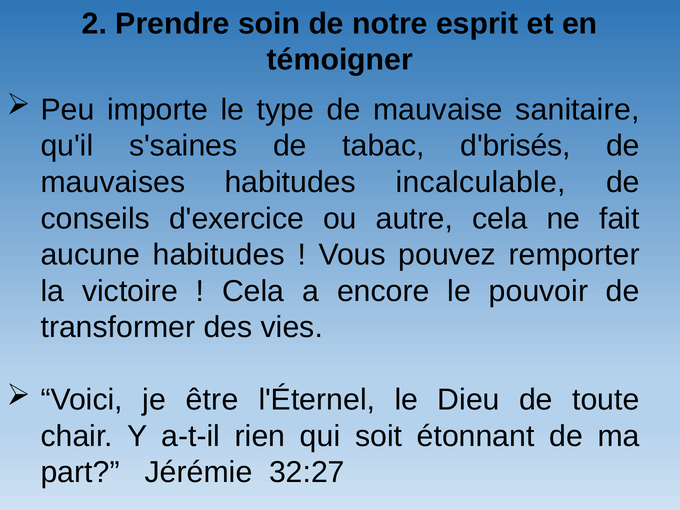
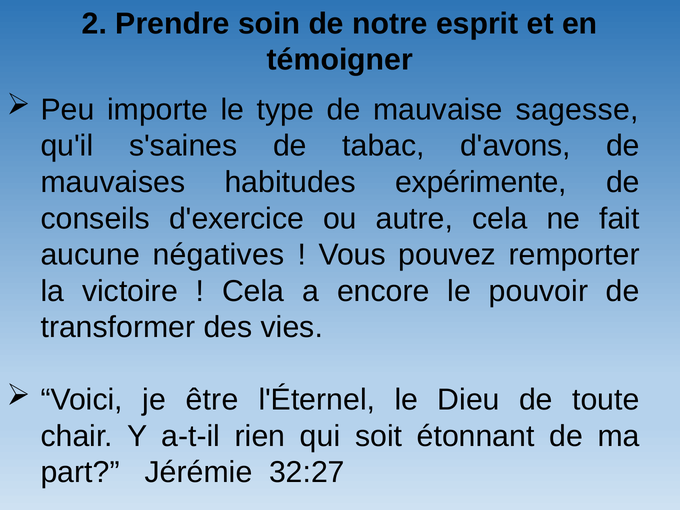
sanitaire: sanitaire -> sagesse
d'brisés: d'brisés -> d'avons
incalculable: incalculable -> expérimente
aucune habitudes: habitudes -> négatives
